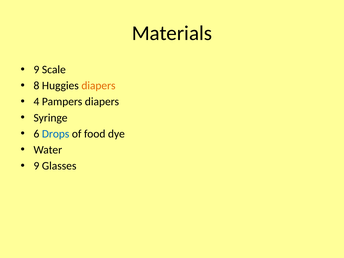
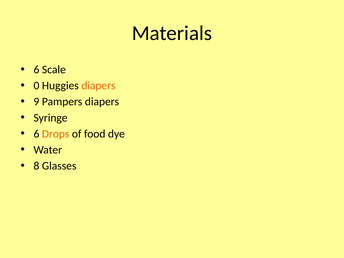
9 at (36, 70): 9 -> 6
8: 8 -> 0
4: 4 -> 9
Drops colour: blue -> orange
9 at (36, 166): 9 -> 8
